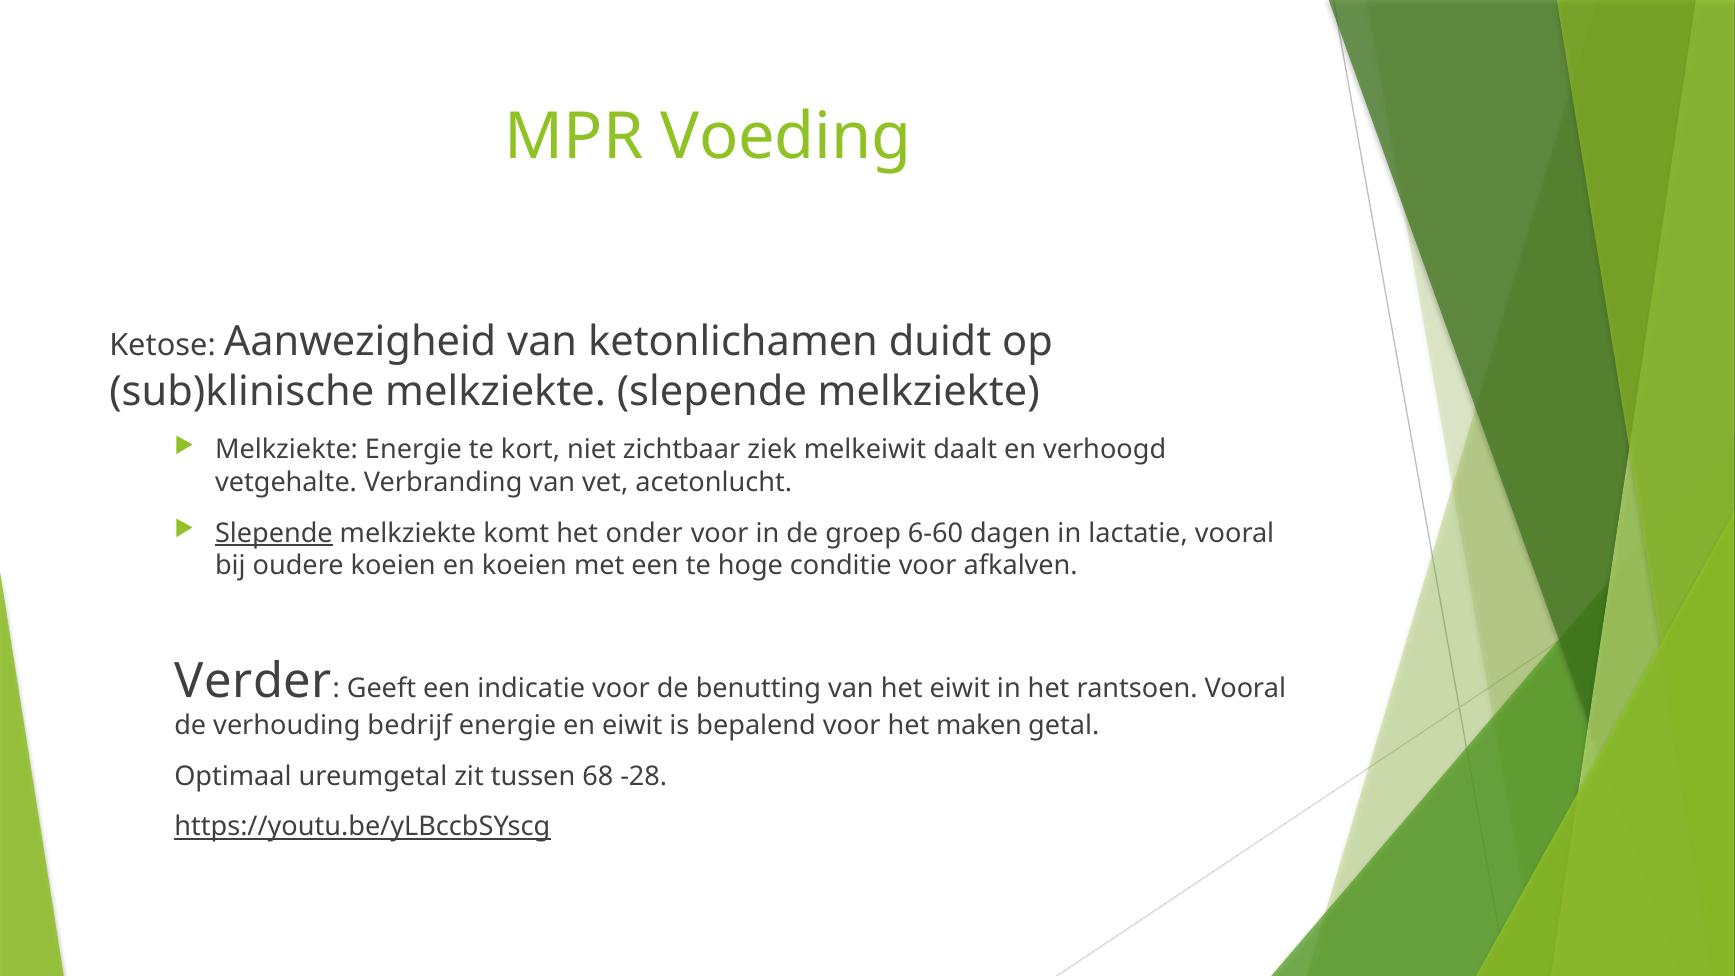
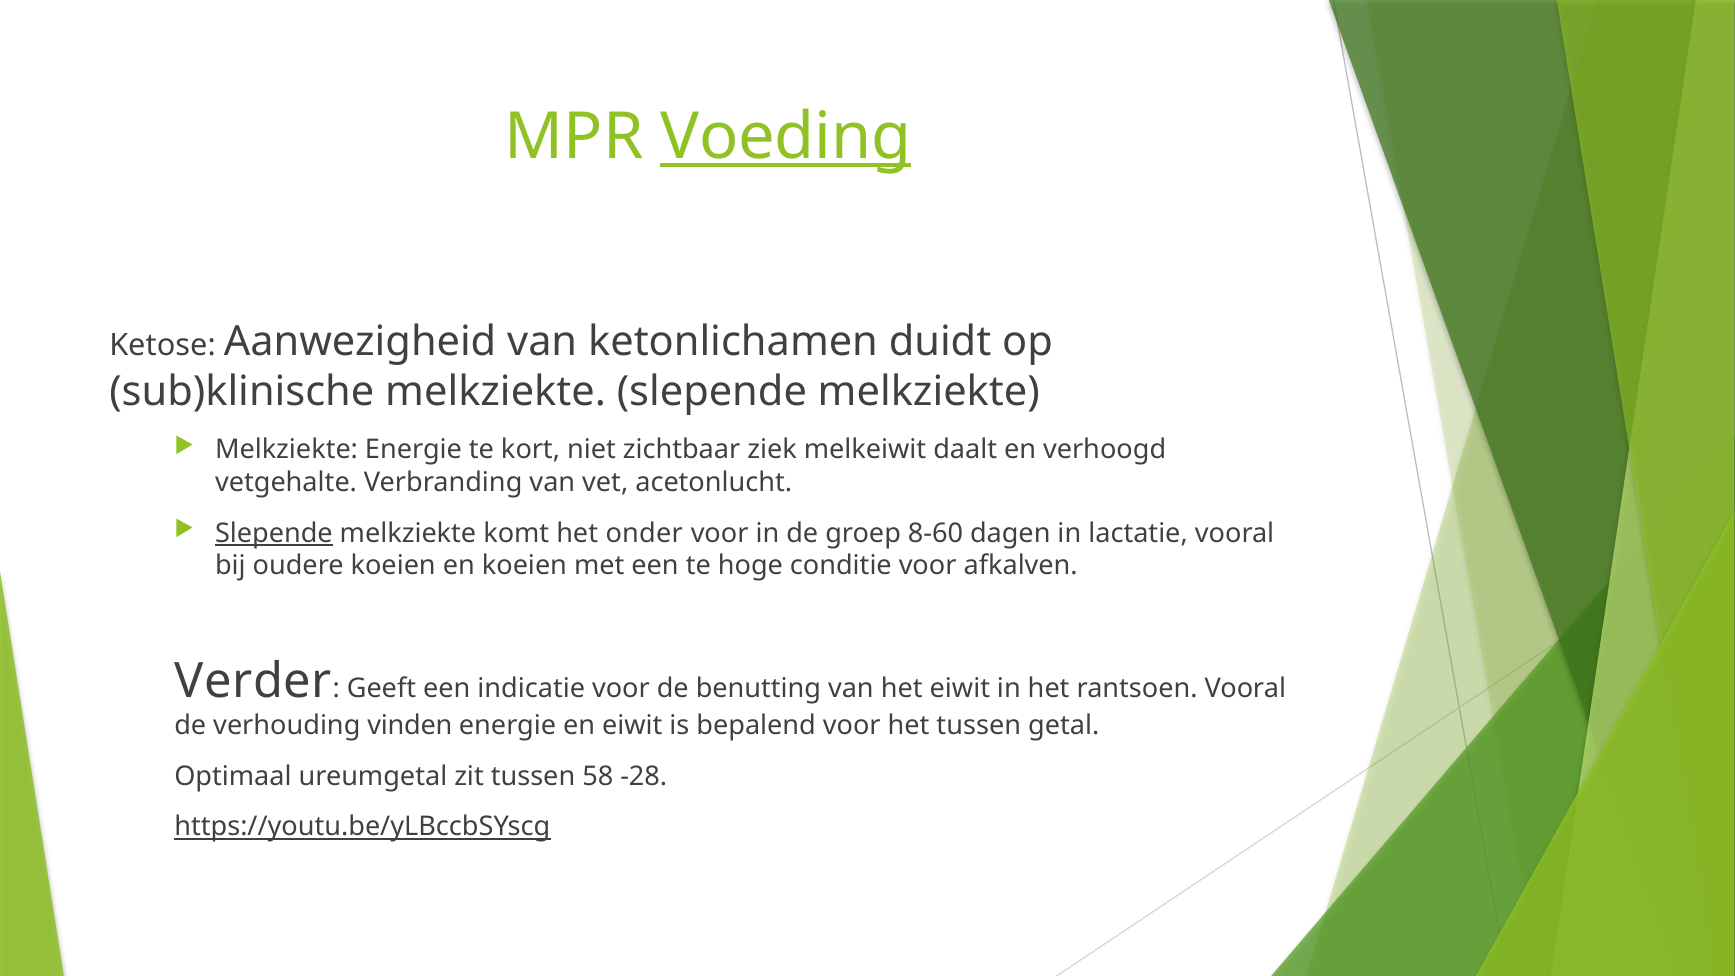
Voeding underline: none -> present
6-60: 6-60 -> 8-60
bedrijf: bedrijf -> vinden
het maken: maken -> tussen
68: 68 -> 58
